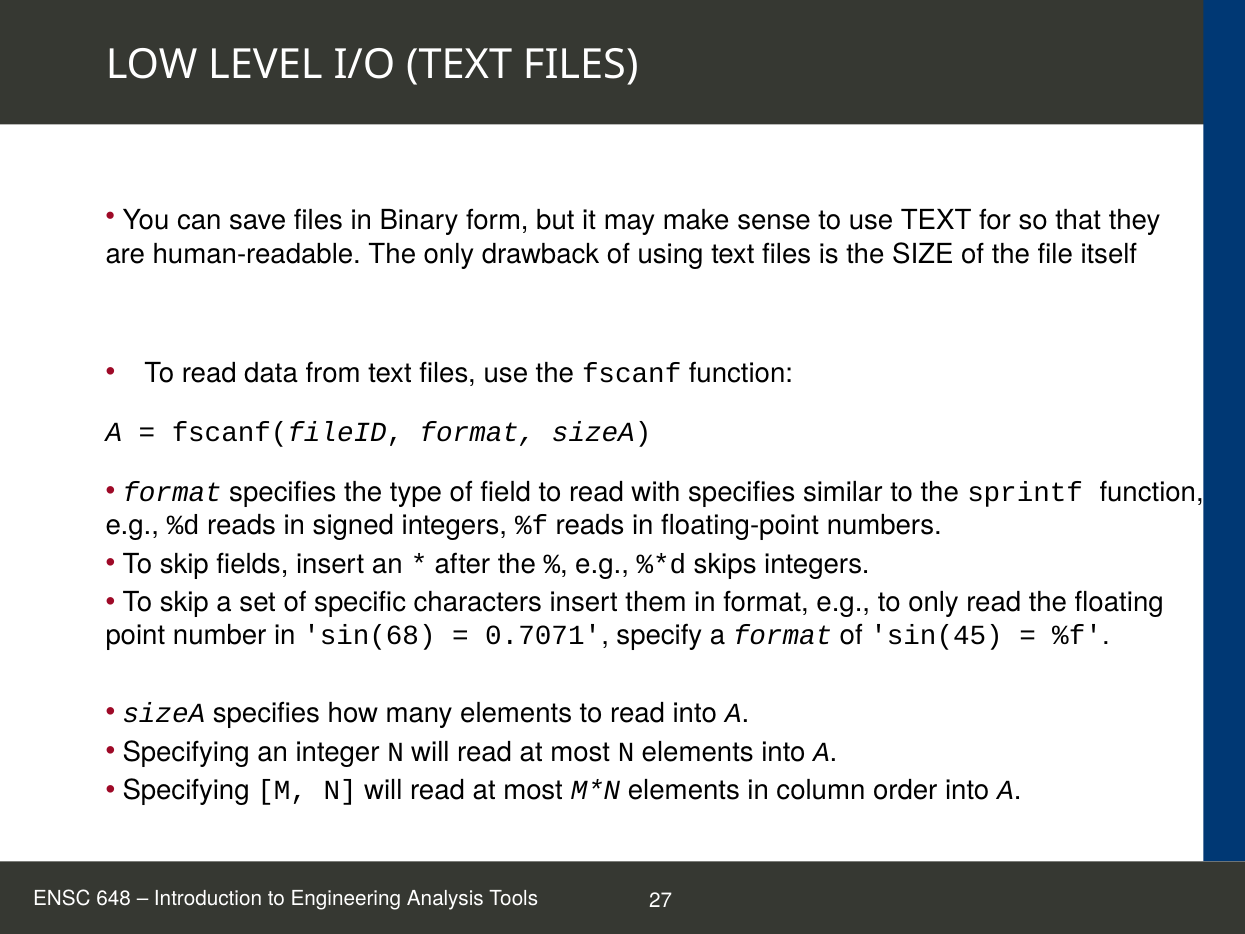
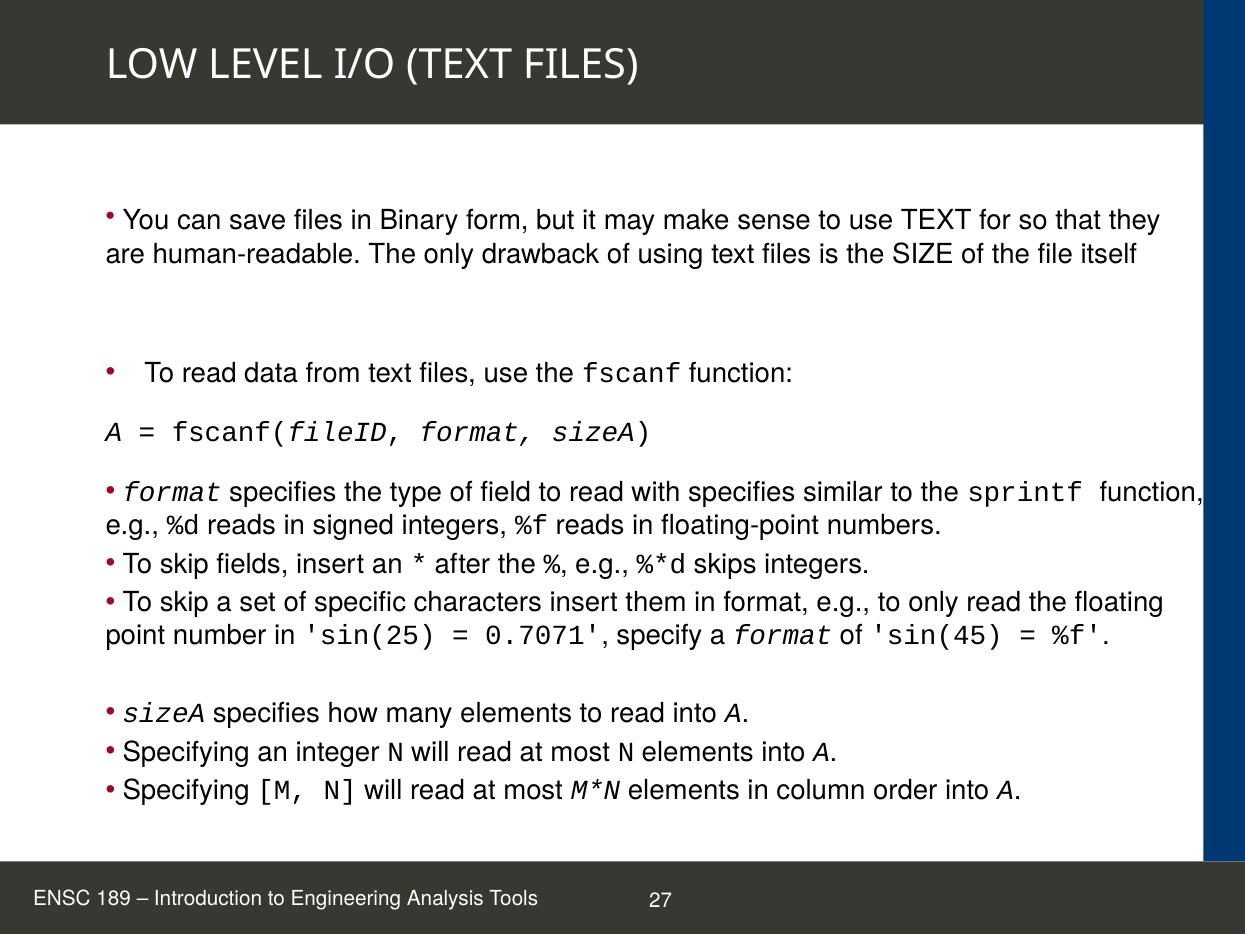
sin(68: sin(68 -> sin(25
648: 648 -> 189
